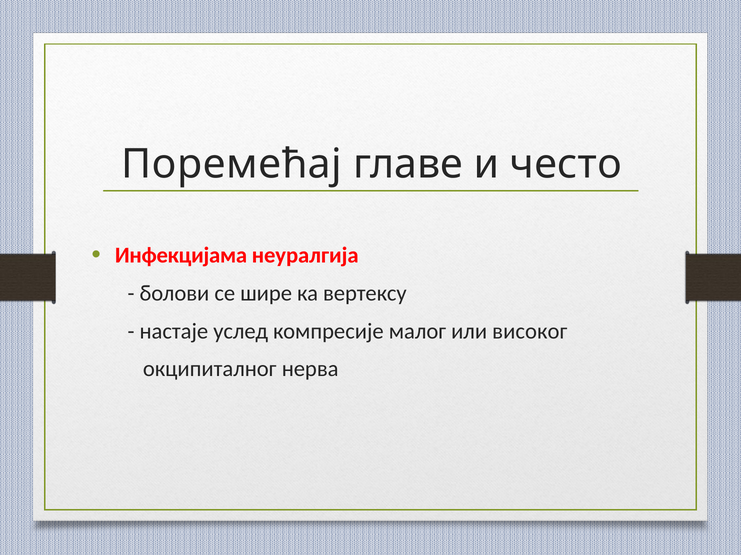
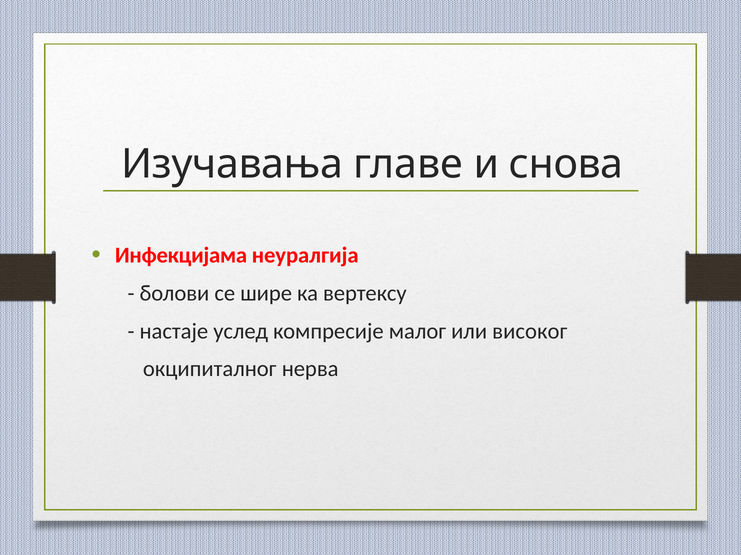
Пoрeмeћaj: Пoрeмeћaj -> Изучавања
чeстo: чeстo -> снова
